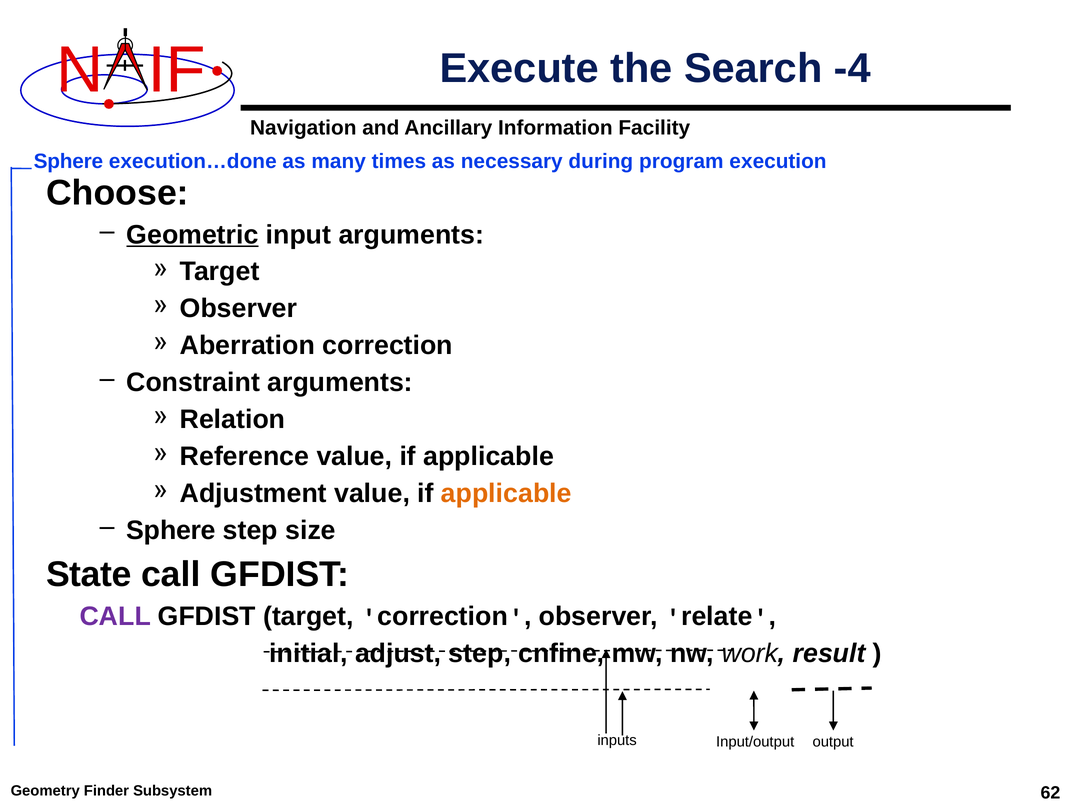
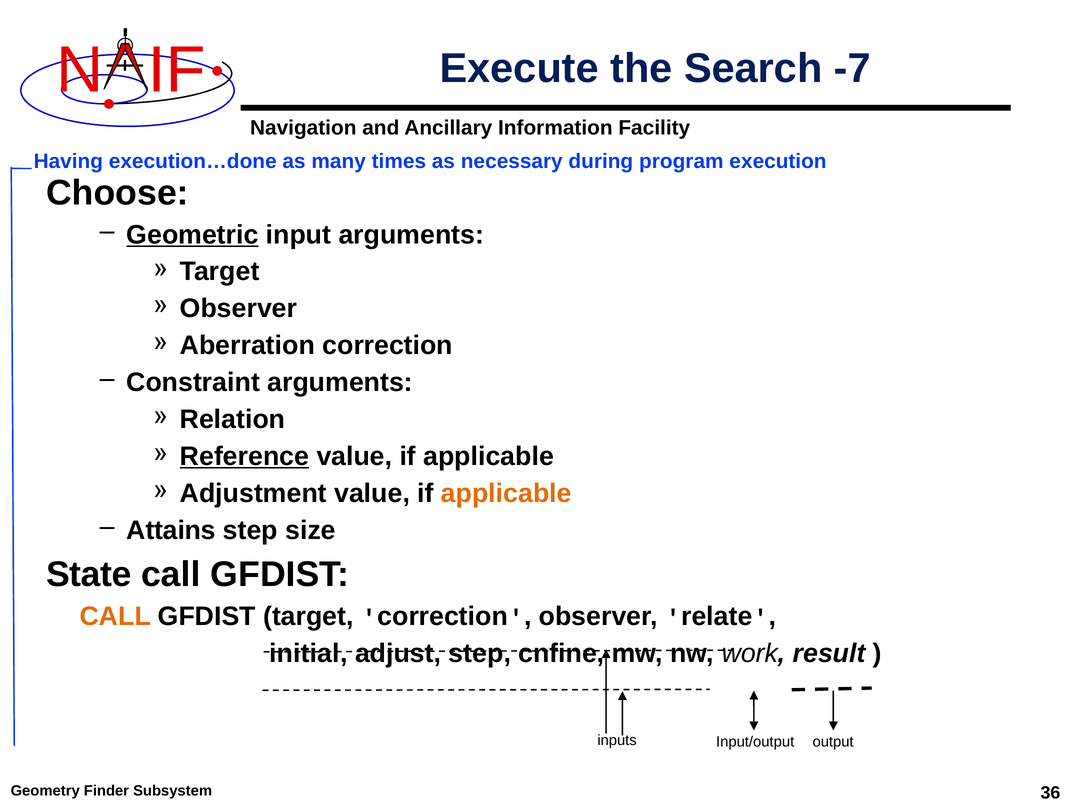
-4: -4 -> -7
Sphere at (68, 161): Sphere -> Having
Reference underline: none -> present
Sphere at (171, 530): Sphere -> Attains
CALL at (115, 616) colour: purple -> orange
62: 62 -> 36
